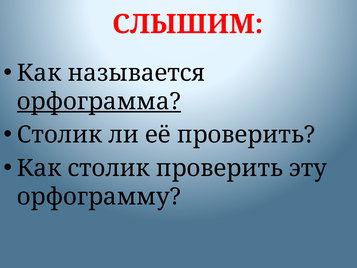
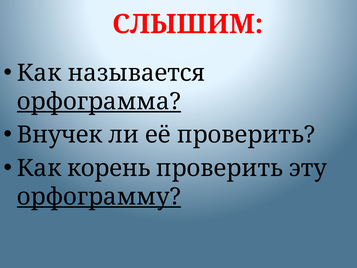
Столик at (60, 135): Столик -> Внучек
Как столик: столик -> корень
орфограмму underline: none -> present
